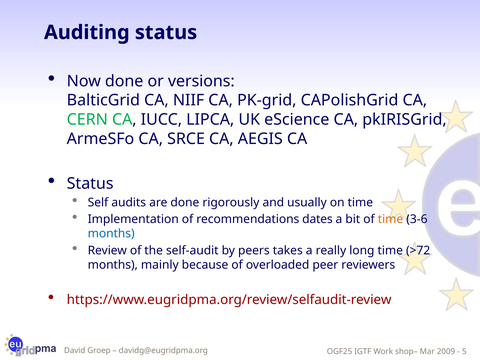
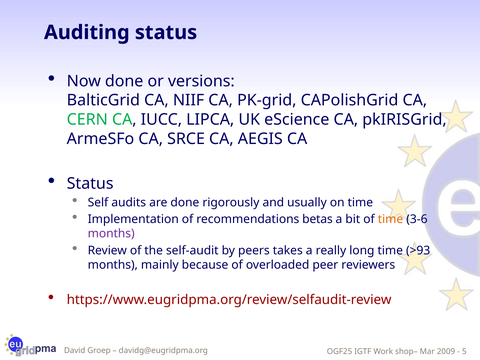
dates: dates -> betas
months at (111, 234) colour: blue -> purple
>72: >72 -> >93
